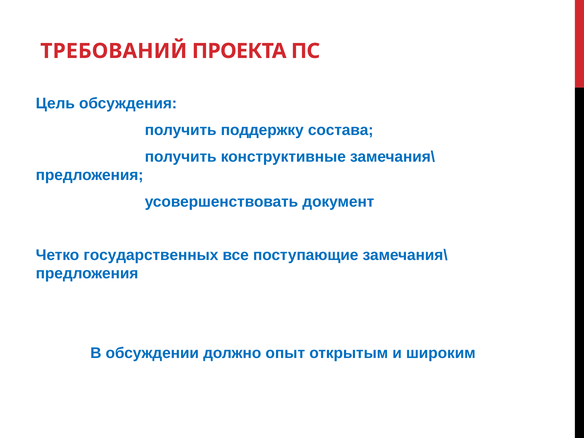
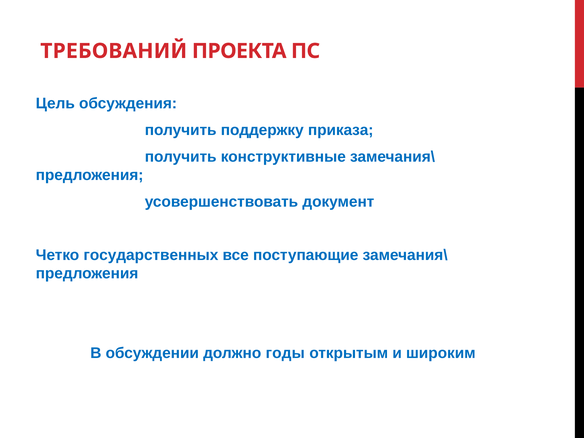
состава: состава -> приказа
опыт: опыт -> годы
